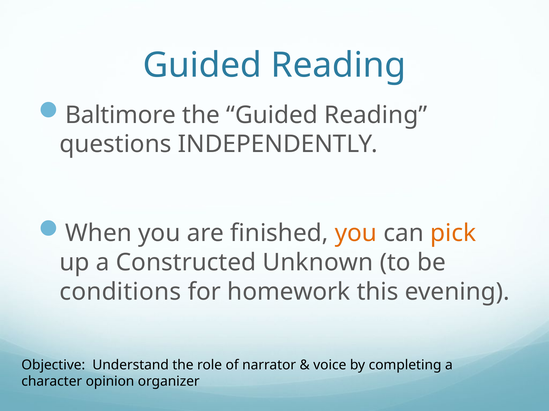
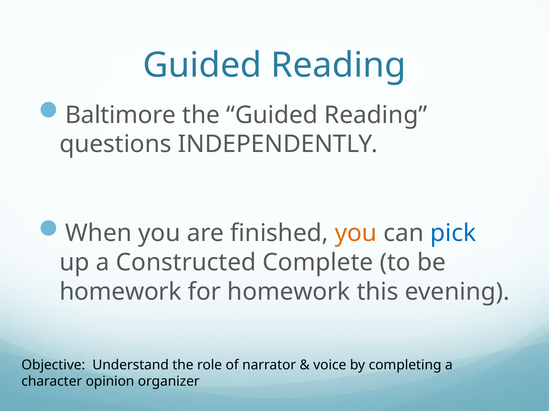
pick colour: orange -> blue
Unknown: Unknown -> Complete
conditions at (120, 292): conditions -> homework
